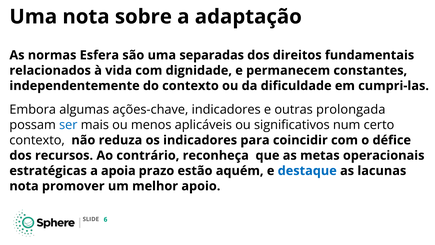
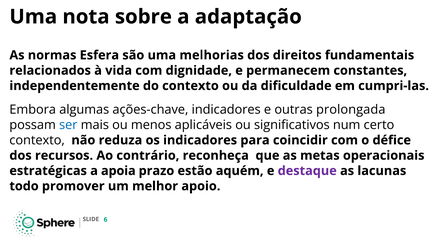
separadas: separadas -> melhorias
destaque colour: blue -> purple
nota at (24, 186): nota -> todo
